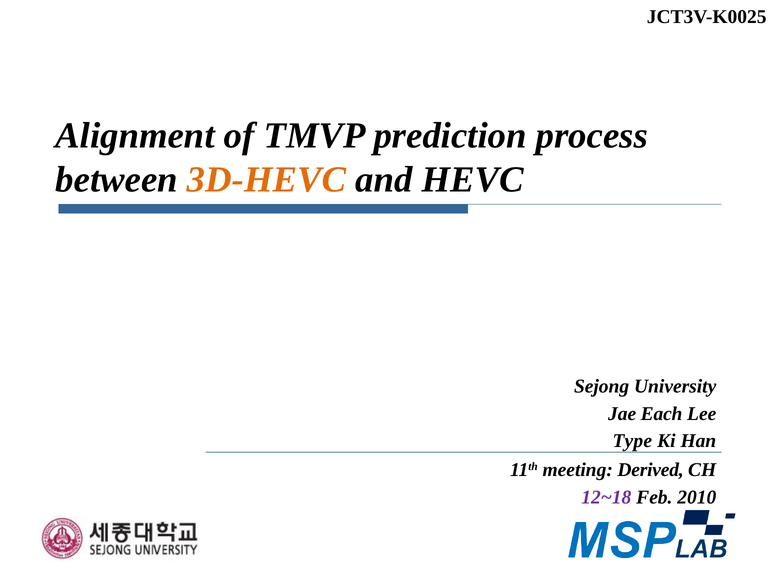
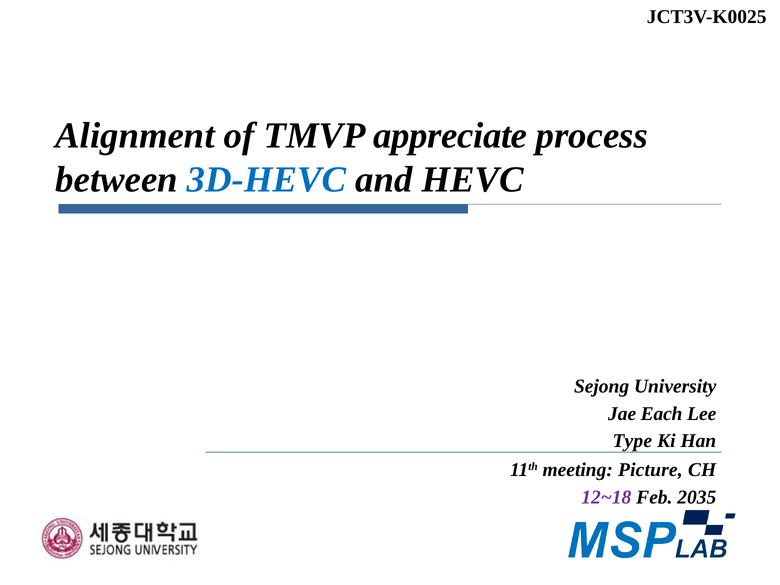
prediction: prediction -> appreciate
3D-HEVC colour: orange -> blue
Derived: Derived -> Picture
2010: 2010 -> 2035
